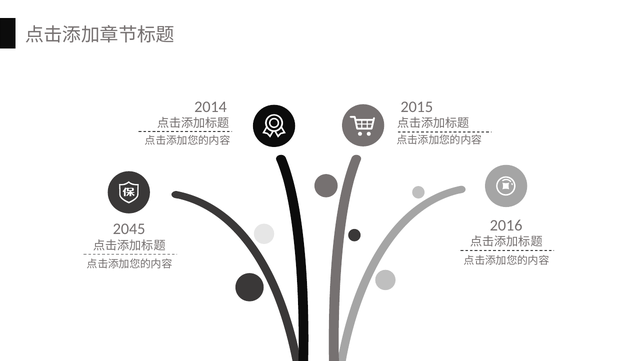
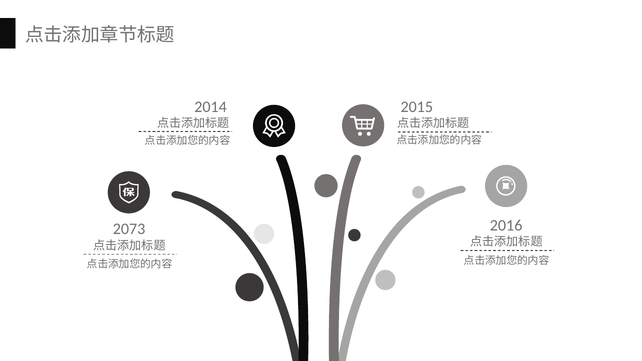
2045: 2045 -> 2073
